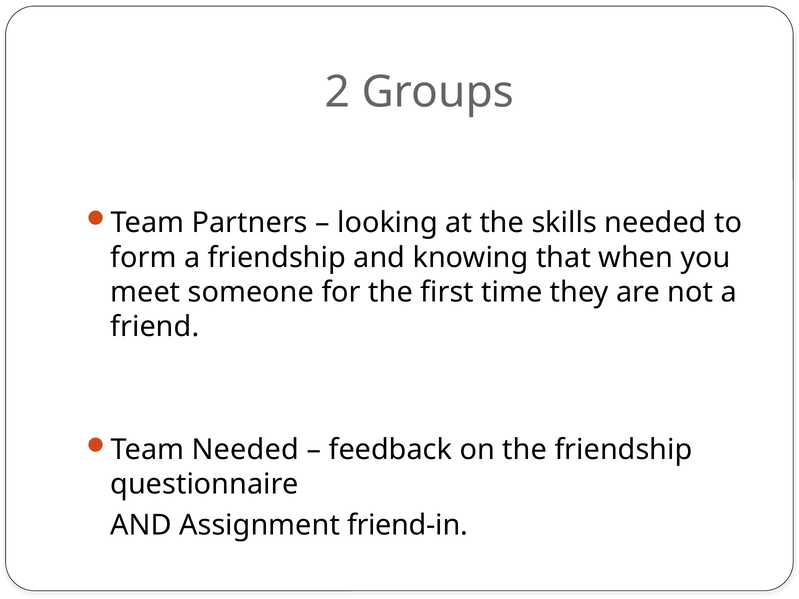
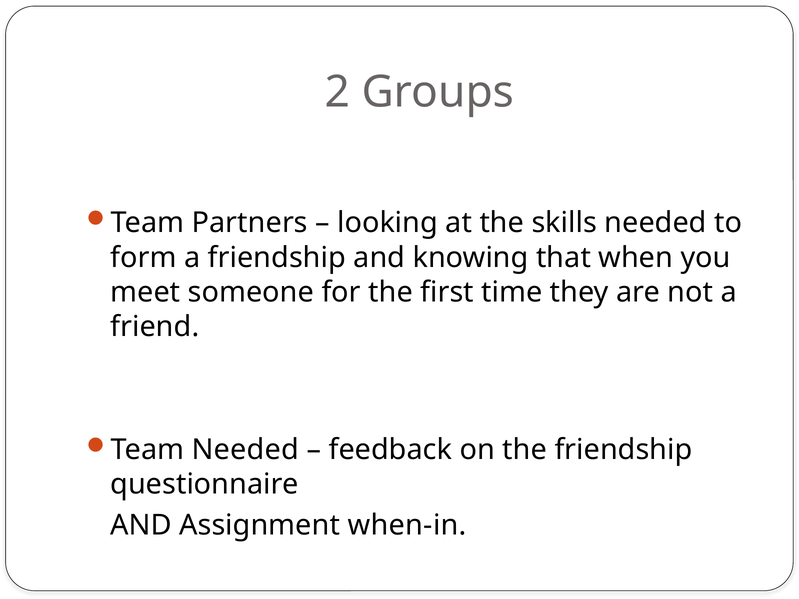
friend-in: friend-in -> when-in
